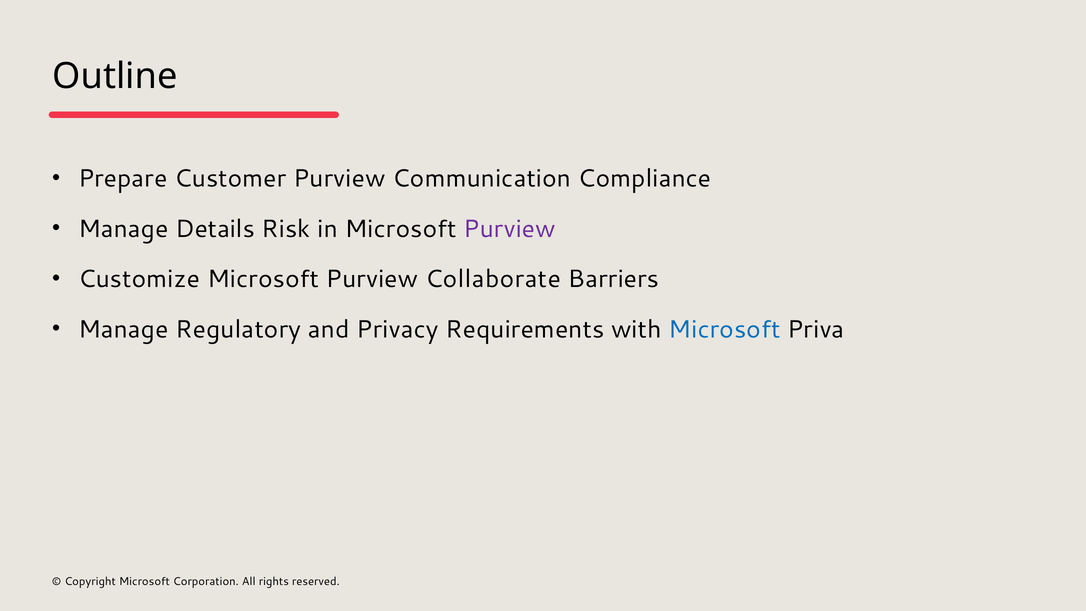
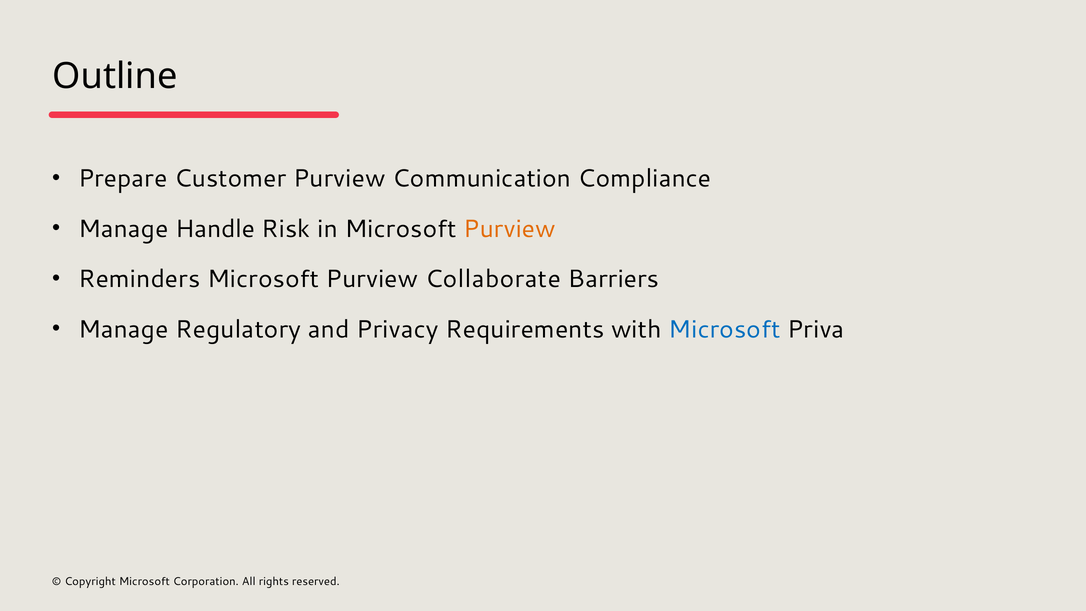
Details: Details -> Handle
Purview at (510, 229) colour: purple -> orange
Customize: Customize -> Reminders
